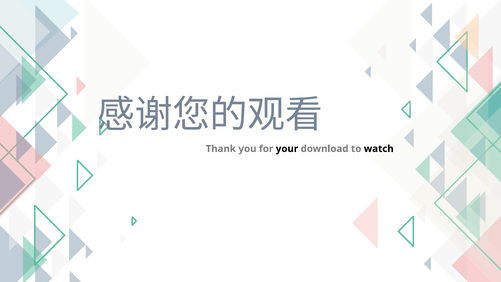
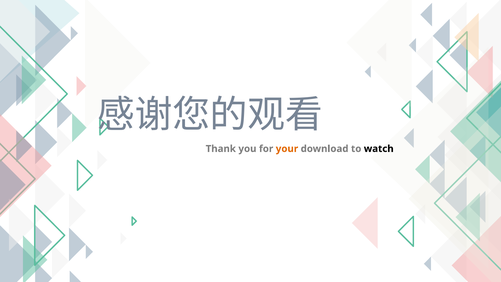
your colour: black -> orange
